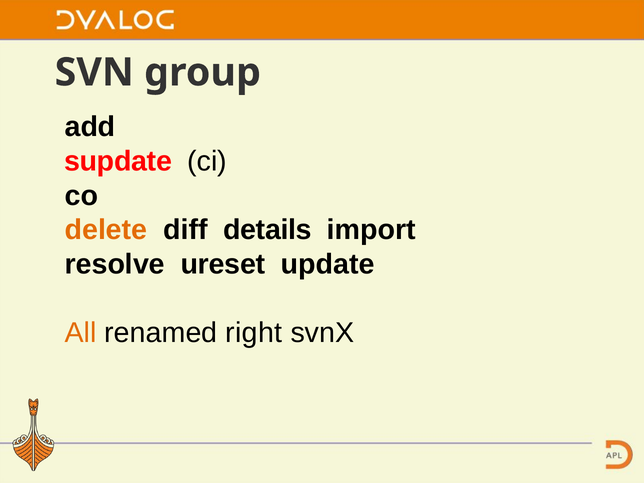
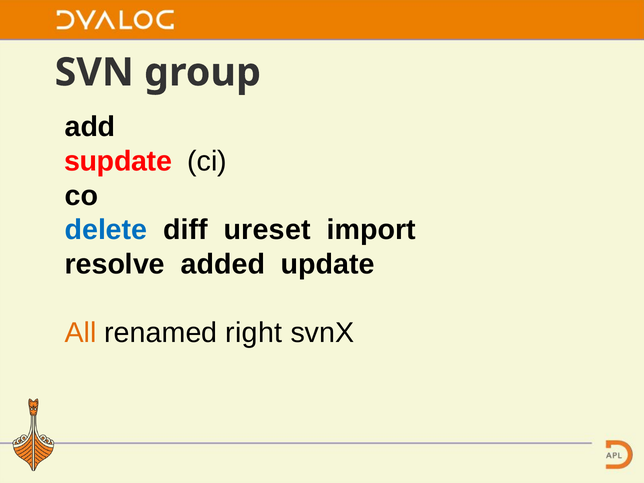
delete colour: orange -> blue
details: details -> ureset
ureset: ureset -> added
